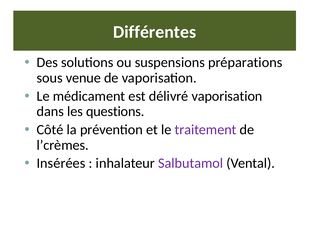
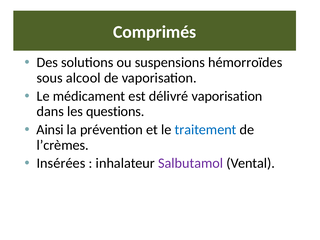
Différentes: Différentes -> Comprimés
préparations: préparations -> hémorroïdes
venue: venue -> alcool
Côté: Côté -> Ainsi
traitement colour: purple -> blue
